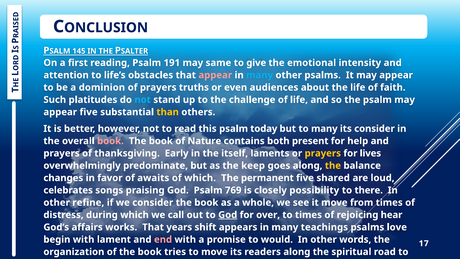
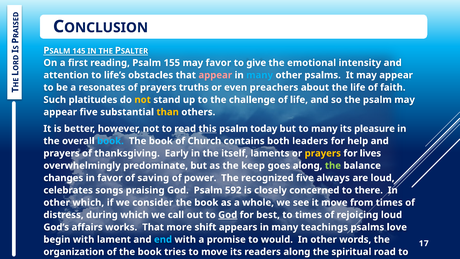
191: 191 -> 155
may same: same -> favor
dominion: dominion -> resonates
audiences: audiences -> preachers
not at (143, 100) colour: light blue -> yellow
this at (208, 129) underline: none -> present
its consider: consider -> pleasure
book at (110, 141) colour: pink -> light blue
Nature: Nature -> Church
present: present -> leaders
the at (333, 165) colour: yellow -> light green
awaits: awaits -> saving
of which: which -> power
permanent: permanent -> recognized
shared: shared -> always
769: 769 -> 592
possibility: possibility -> concerned
other refine: refine -> which
over: over -> best
rejoicing hear: hear -> loud
That years: years -> more
end colour: pink -> light blue
